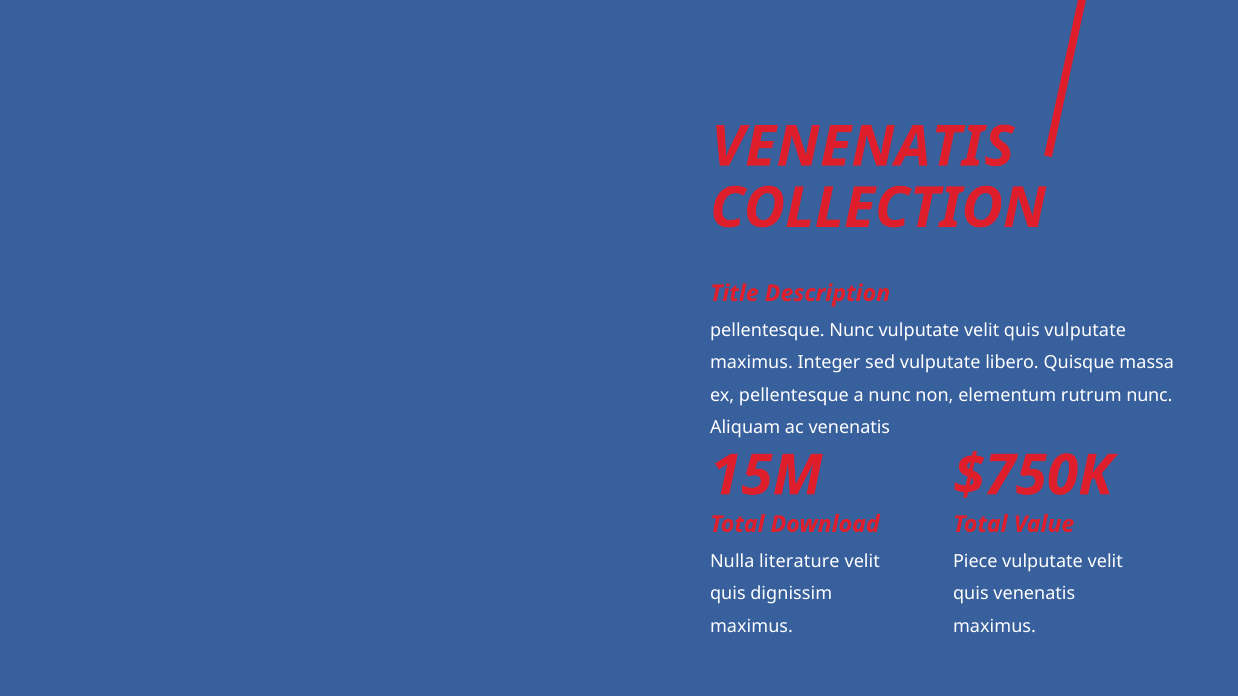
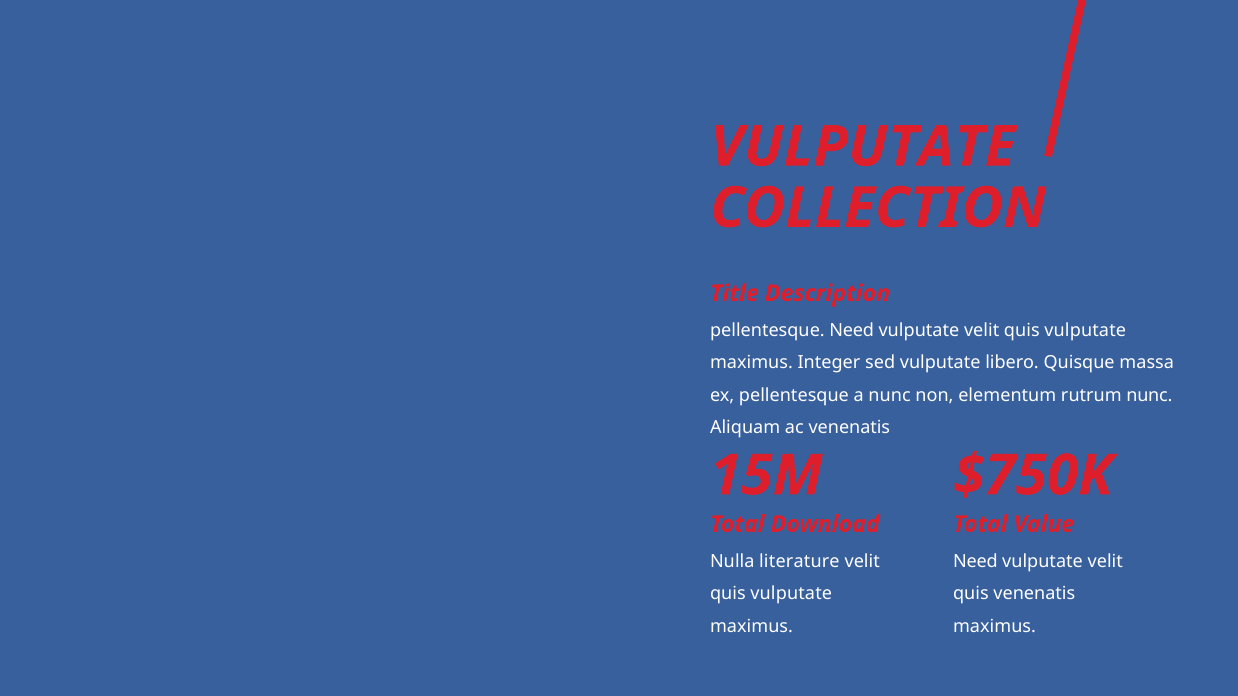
VENENATIS at (863, 147): VENENATIS -> VULPUTATE
pellentesque Nunc: Nunc -> Need
Piece at (975, 561): Piece -> Need
dignissim at (791, 594): dignissim -> vulputate
